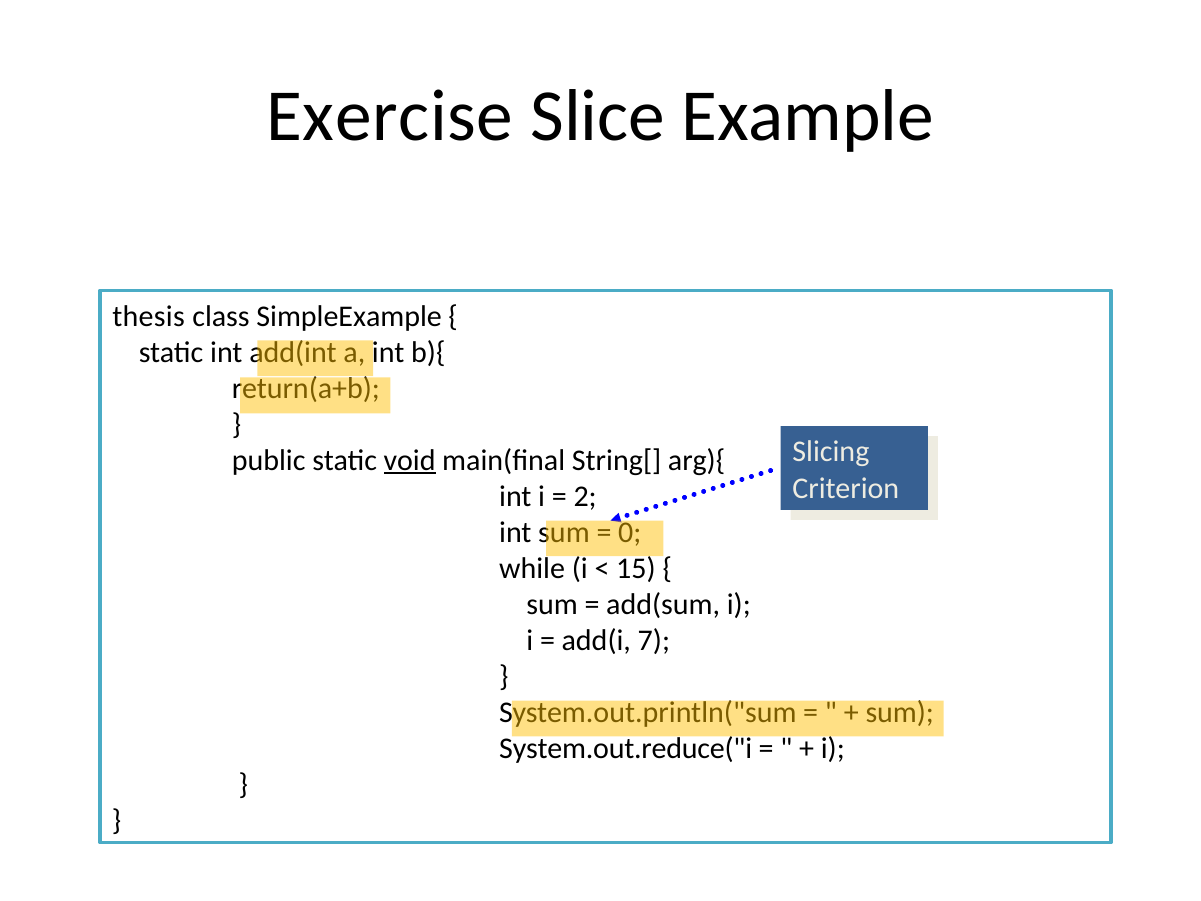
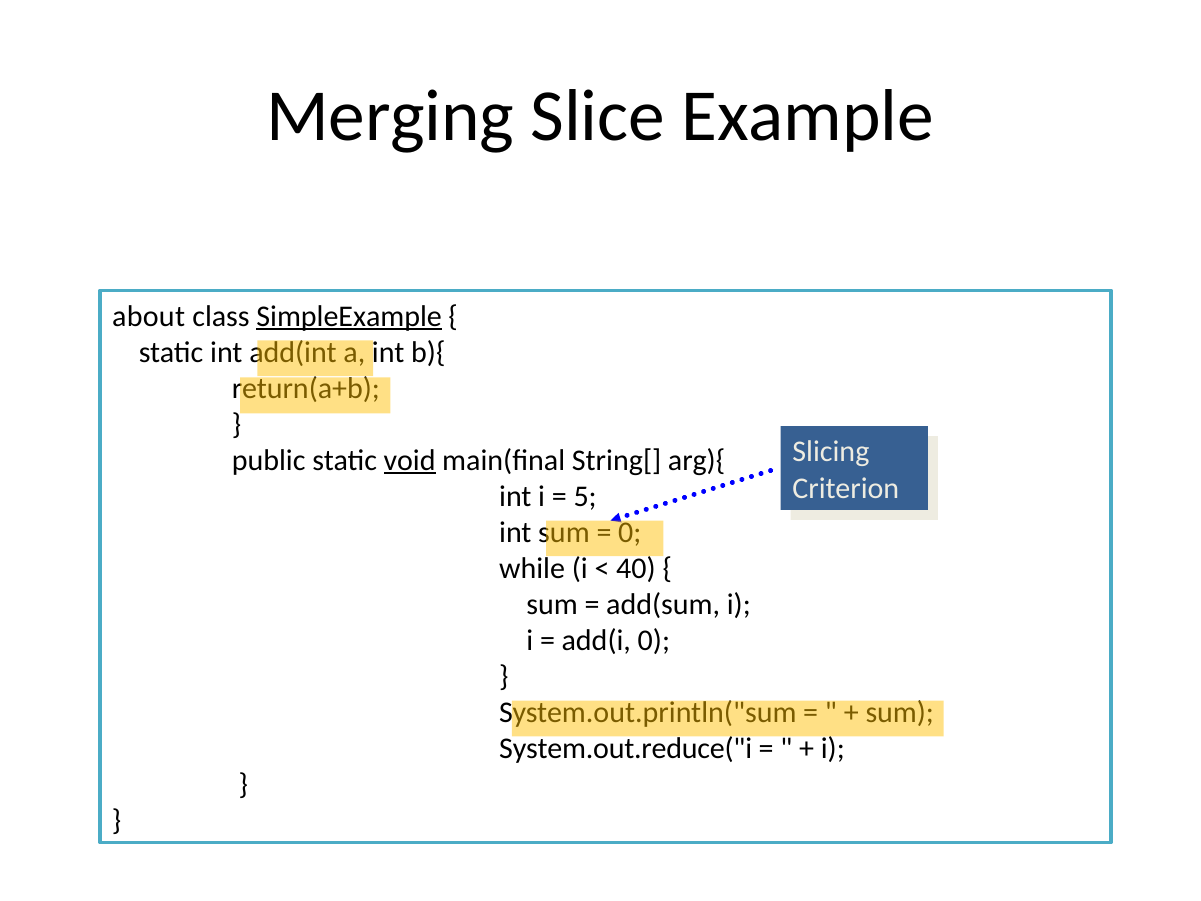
Exercise: Exercise -> Merging
thesis: thesis -> about
SimpleExample underline: none -> present
2: 2 -> 5
15: 15 -> 40
add(i 7: 7 -> 0
